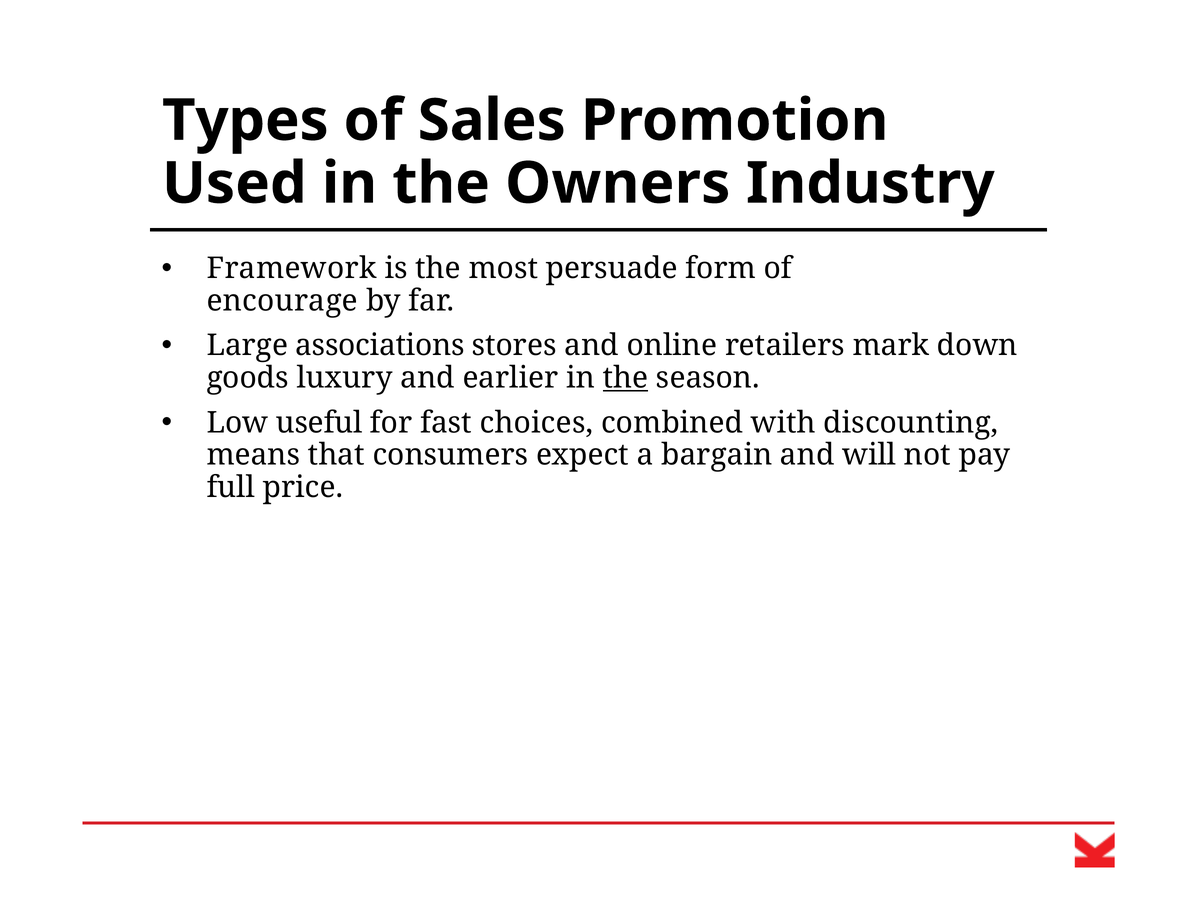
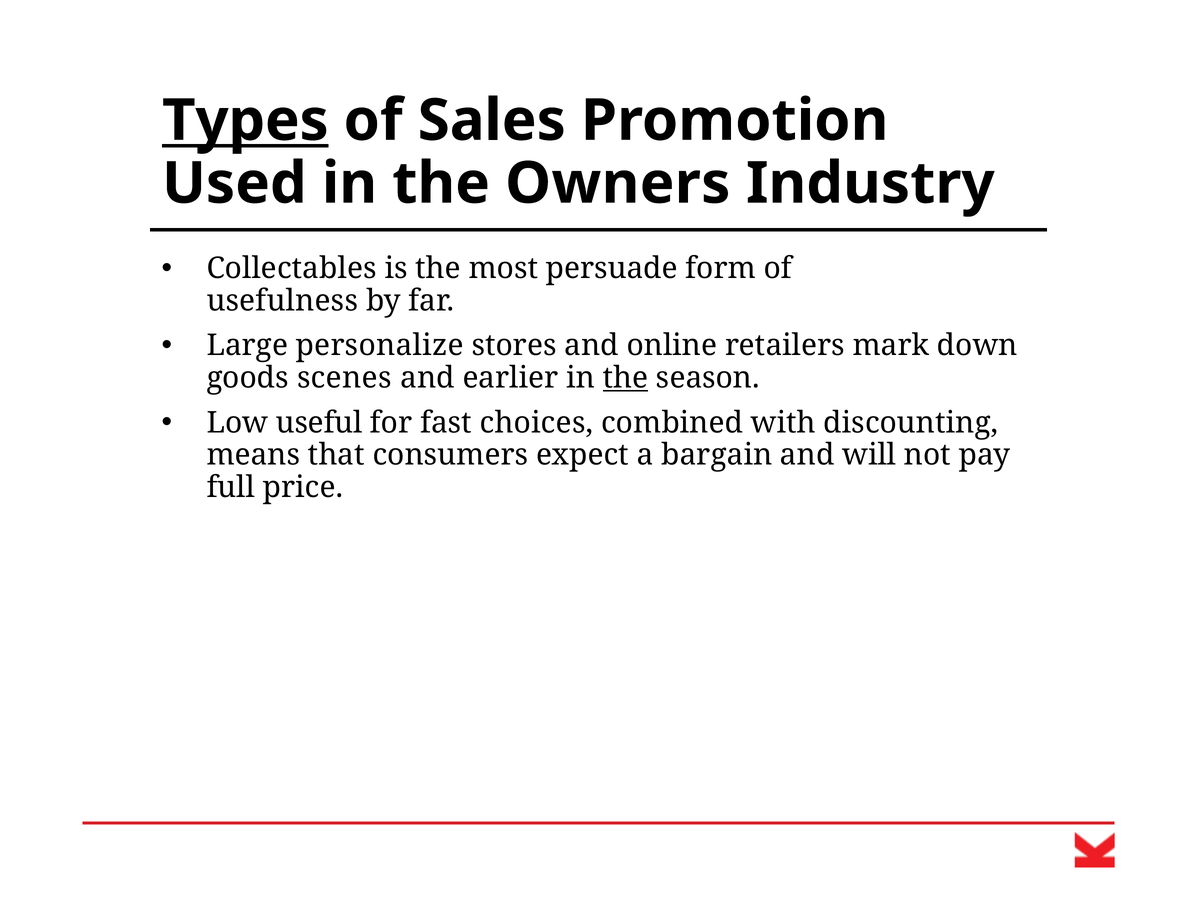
Types underline: none -> present
Framework: Framework -> Collectables
encourage: encourage -> usefulness
associations: associations -> personalize
luxury: luxury -> scenes
